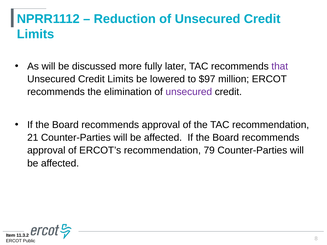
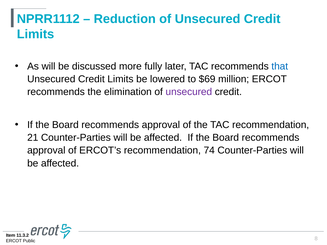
that colour: purple -> blue
$97: $97 -> $69
79: 79 -> 74
